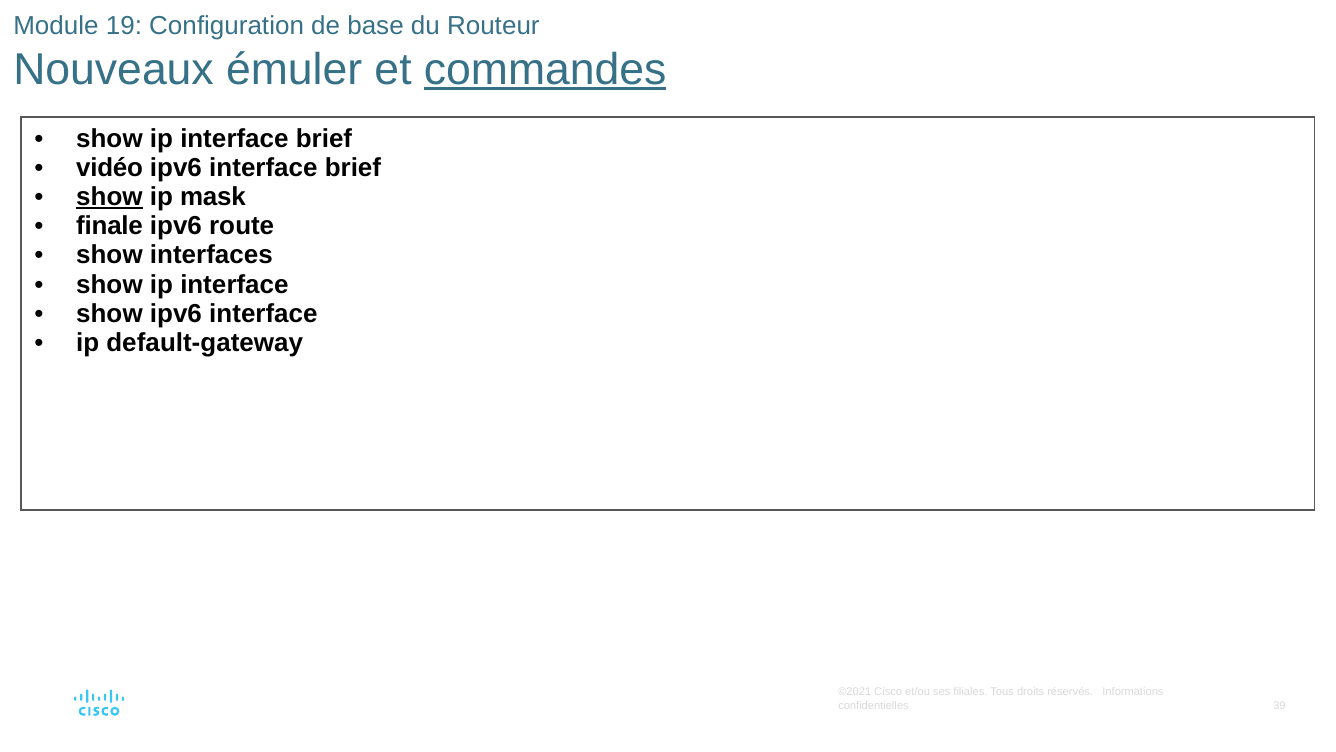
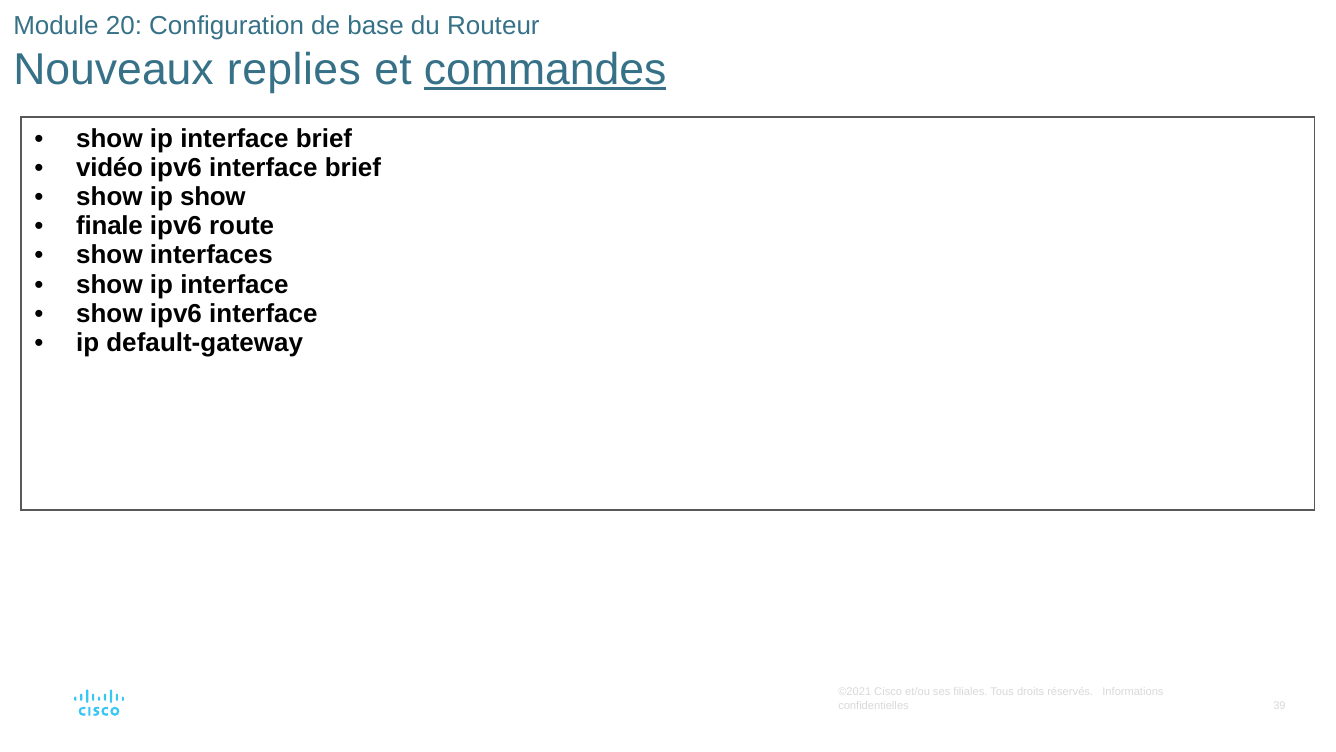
19: 19 -> 20
émuler: émuler -> replies
show at (109, 197) underline: present -> none
ip mask: mask -> show
